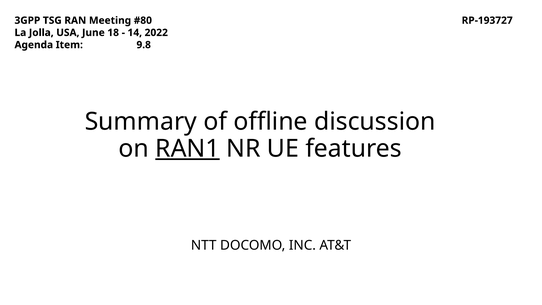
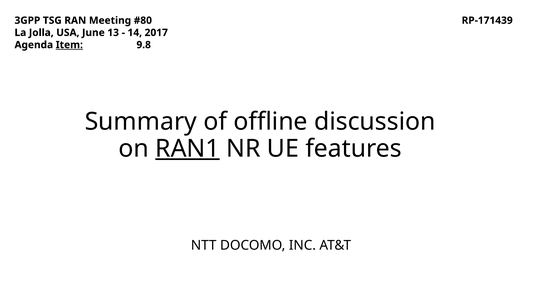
RP-193727: RP-193727 -> RP-171439
18: 18 -> 13
2022: 2022 -> 2017
Item underline: none -> present
